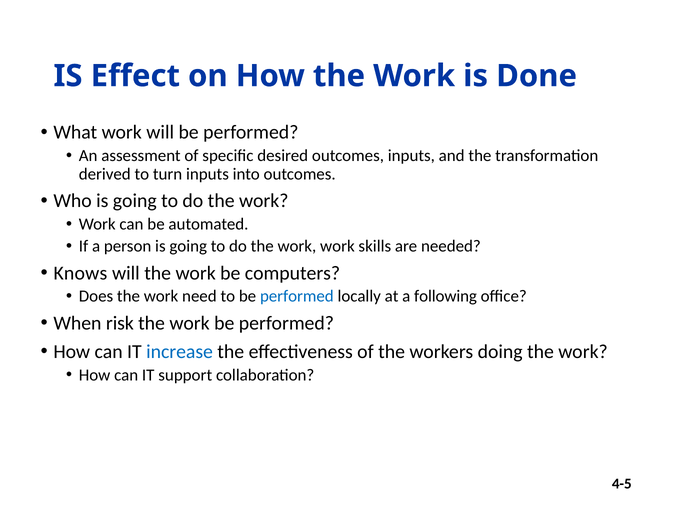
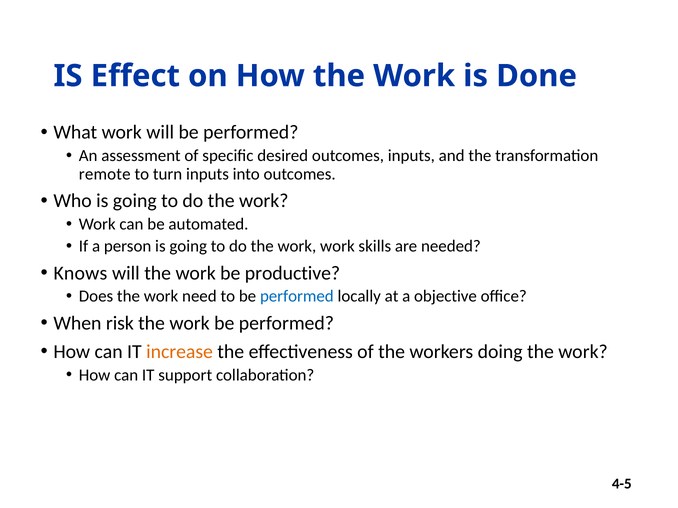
derived: derived -> remote
computers: computers -> productive
following: following -> objective
increase colour: blue -> orange
